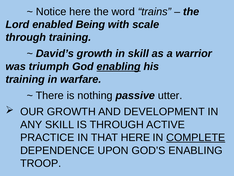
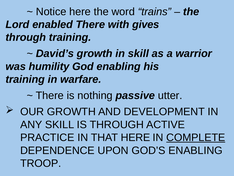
enabled Being: Being -> There
scale: scale -> gives
triumph: triumph -> humility
enabling at (119, 66) underline: present -> none
